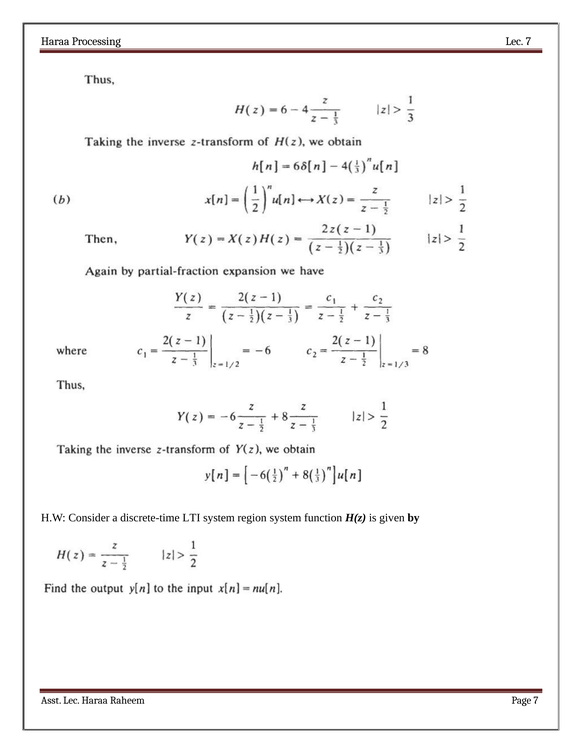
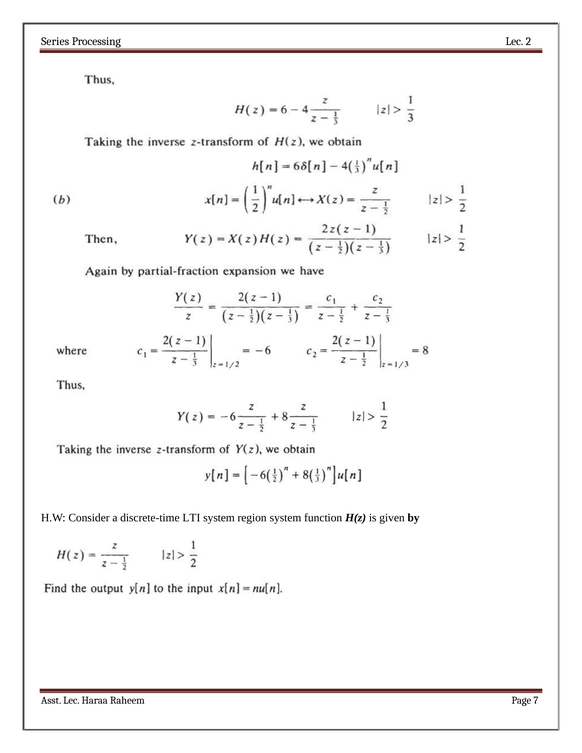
Haraa at (55, 41): Haraa -> Series
Lec 7: 7 -> 2
